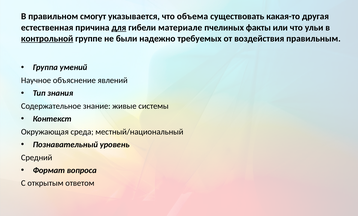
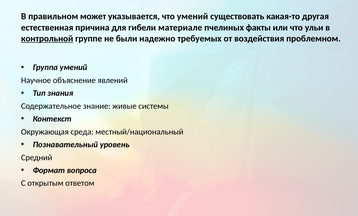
смогут: смогут -> может
что объема: объема -> умений
для underline: present -> none
правильным: правильным -> проблемном
